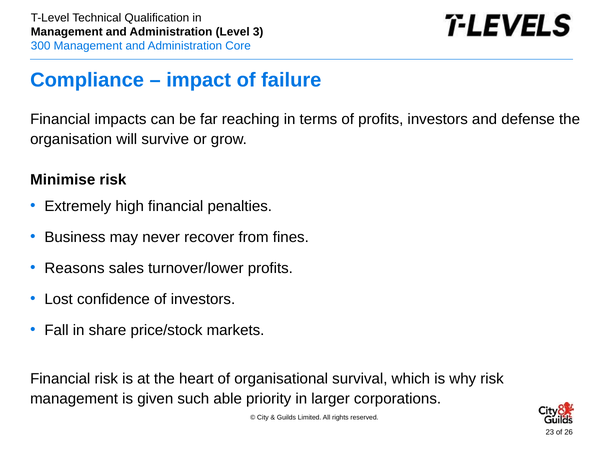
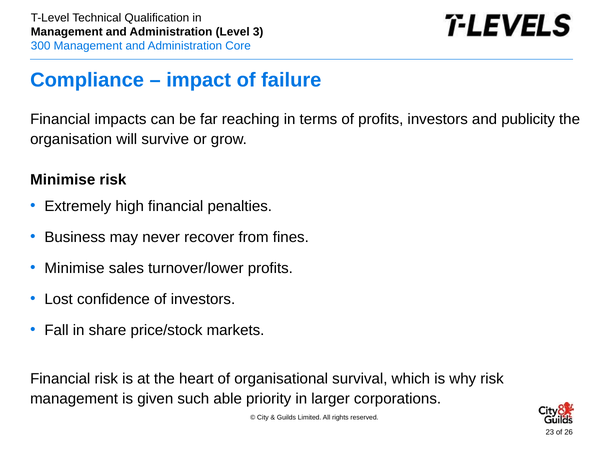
defense: defense -> publicity
Reasons at (74, 268): Reasons -> Minimise
